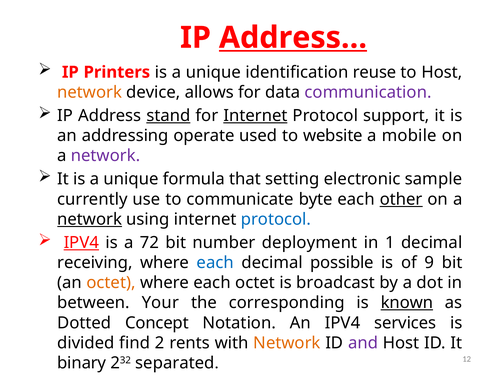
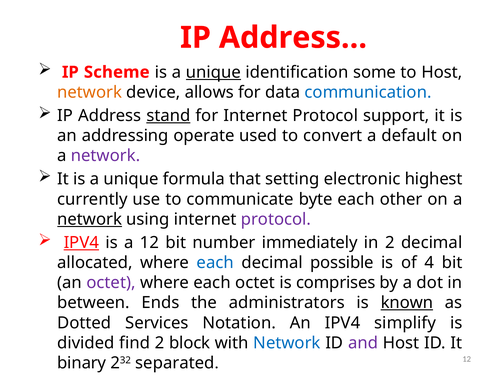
Address… underline: present -> none
Printers: Printers -> Scheme
unique at (213, 72) underline: none -> present
reuse: reuse -> some
communication colour: purple -> blue
Internet at (255, 116) underline: present -> none
website: website -> convert
mobile: mobile -> default
sample: sample -> highest
other underline: present -> none
protocol at (276, 219) colour: blue -> purple
a 72: 72 -> 12
deployment: deployment -> immediately
in 1: 1 -> 2
receiving: receiving -> allocated
9: 9 -> 4
octet at (111, 283) colour: orange -> purple
broadcast: broadcast -> comprises
Your: Your -> Ends
corresponding: corresponding -> administrators
Concept: Concept -> Services
services: services -> simplify
rents: rents -> block
Network at (287, 343) colour: orange -> blue
